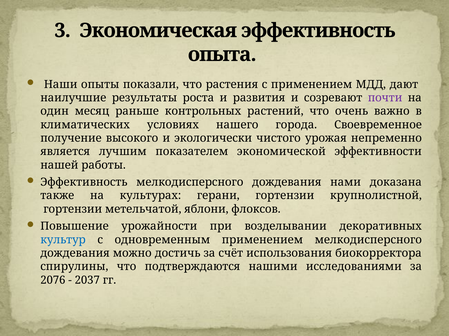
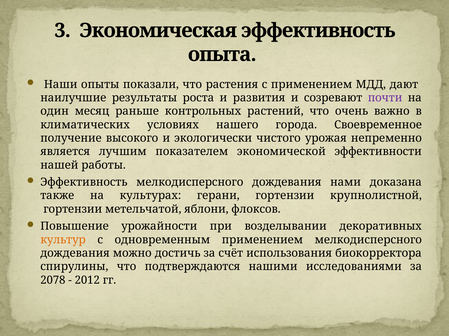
культур colour: blue -> orange
2076: 2076 -> 2078
2037: 2037 -> 2012
